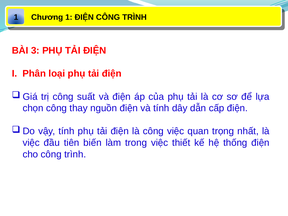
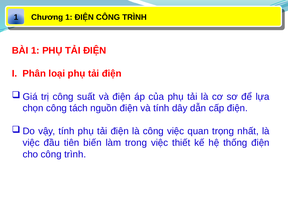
BÀI 3: 3 -> 1
thay: thay -> tách
